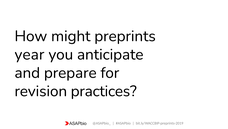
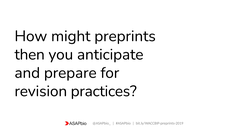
year: year -> then
